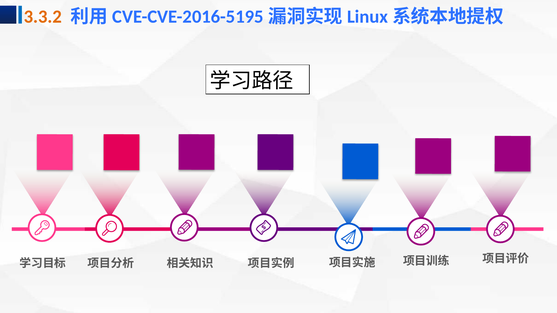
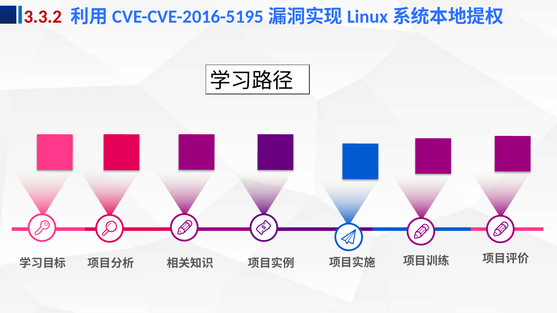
3.3.2 colour: orange -> red
